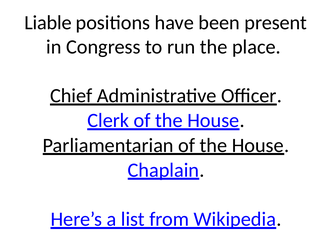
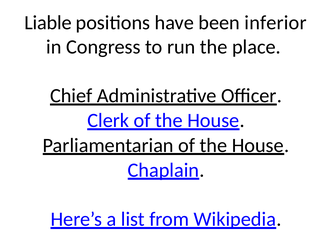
present: present -> inferior
